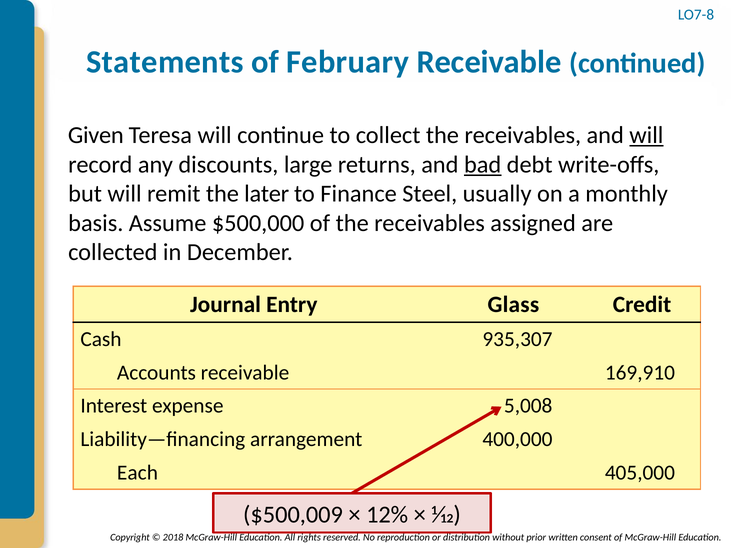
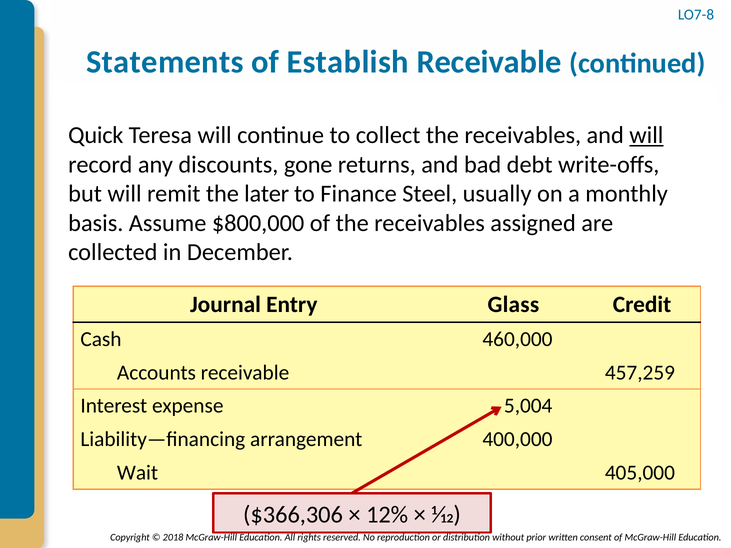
February: February -> Establish
Given: Given -> Quick
large: large -> gone
bad underline: present -> none
$500,000: $500,000 -> $800,000
935,307: 935,307 -> 460,000
169,910: 169,910 -> 457,259
5,008: 5,008 -> 5,004
Each: Each -> Wait
$500,009: $500,009 -> $366,306
